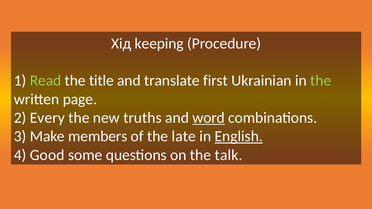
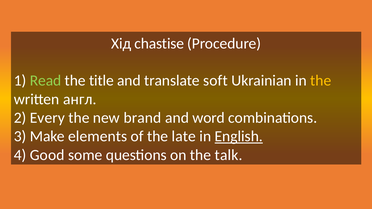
keeping: keeping -> chastise
first: first -> soft
the at (321, 81) colour: light green -> yellow
page: page -> англ
truths: truths -> brand
word underline: present -> none
members: members -> elements
